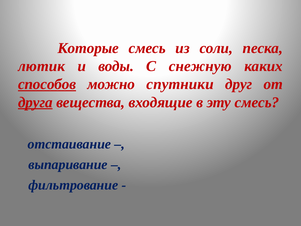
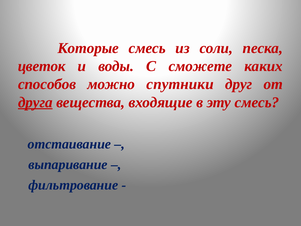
лютик: лютик -> цветок
снежную: снежную -> сможете
способов underline: present -> none
